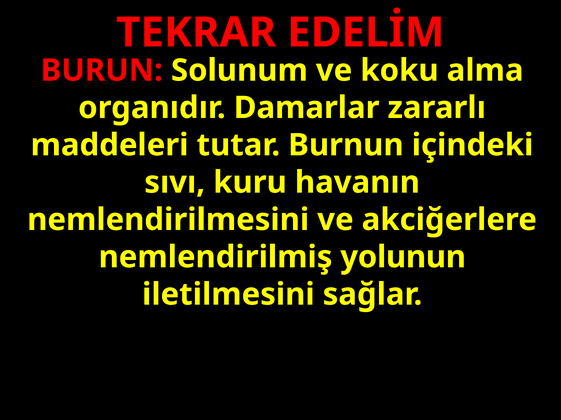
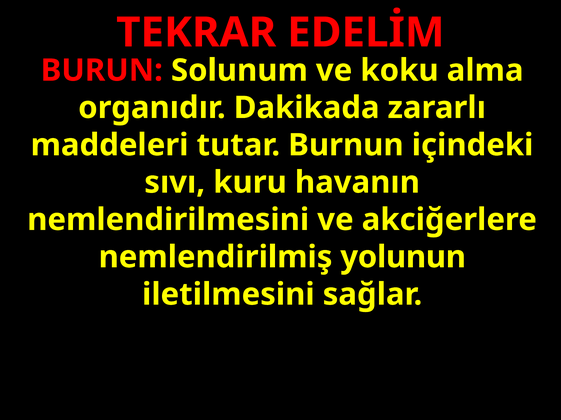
Damarlar: Damarlar -> Dakikada
